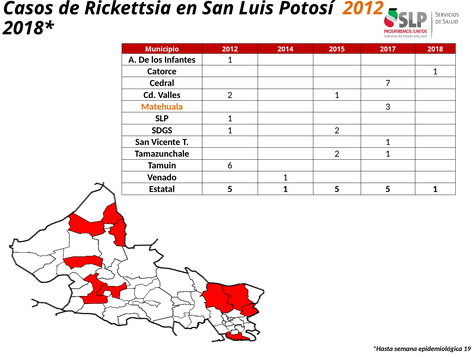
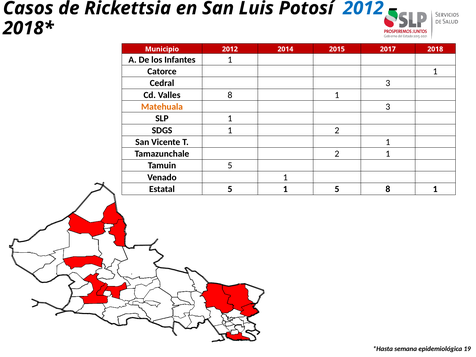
2012 at (363, 8) colour: orange -> blue
Cedral 7: 7 -> 3
Valles 2: 2 -> 8
Tamuin 6: 6 -> 5
5 5: 5 -> 8
